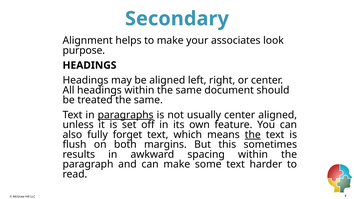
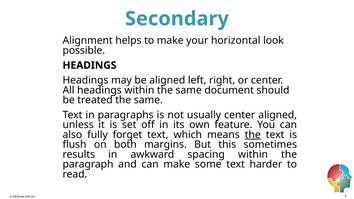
associates: associates -> horizontal
purpose: purpose -> possible
paragraphs underline: present -> none
